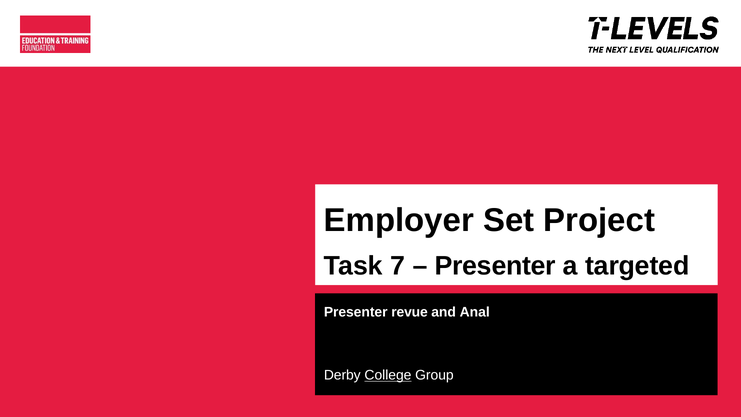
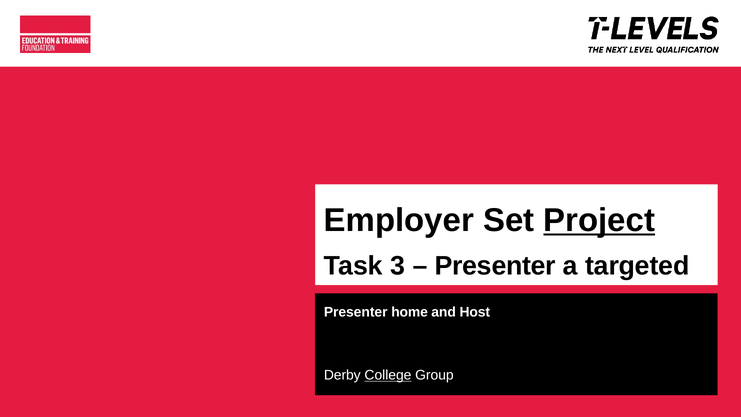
Project underline: none -> present
7: 7 -> 3
revue: revue -> home
Anal: Anal -> Host
